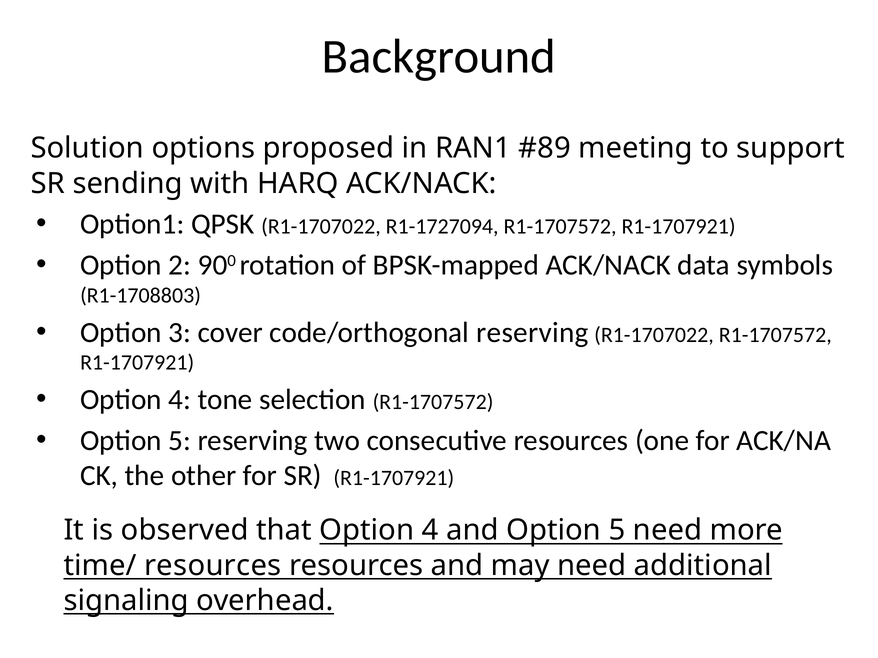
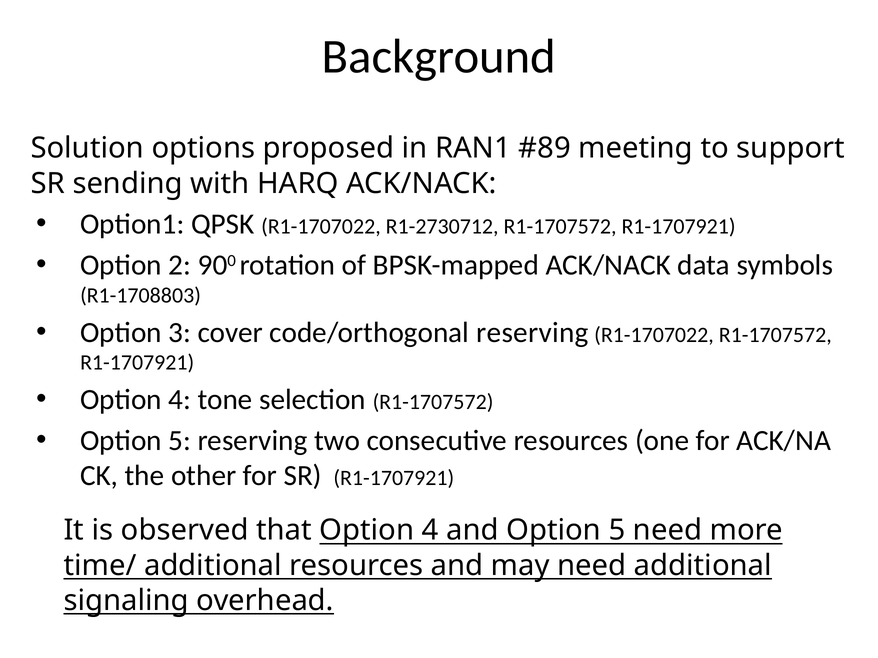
R1-1727094: R1-1727094 -> R1-2730712
time/ resources: resources -> additional
